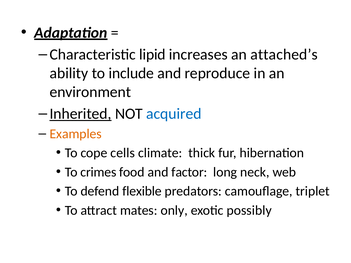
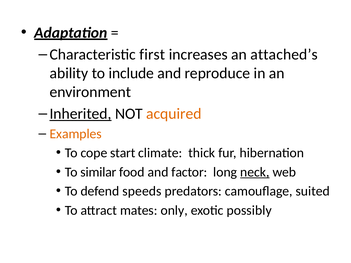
lipid: lipid -> first
acquired colour: blue -> orange
cells: cells -> start
crimes: crimes -> similar
neck underline: none -> present
flexible: flexible -> speeds
triplet: triplet -> suited
